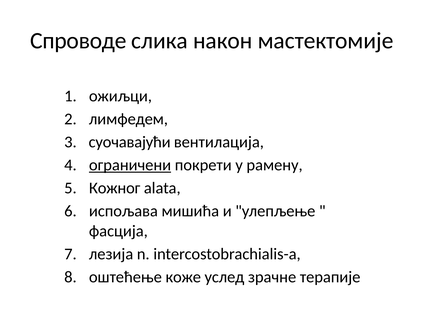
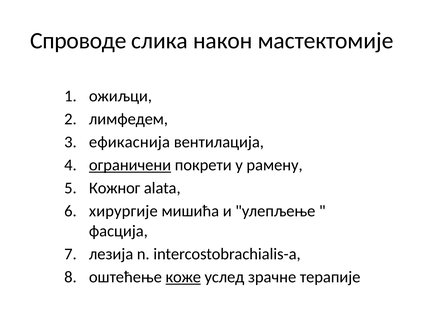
суочавајући: суочавајући -> ефикаснија
испољава: испољава -> хирургије
коже underline: none -> present
